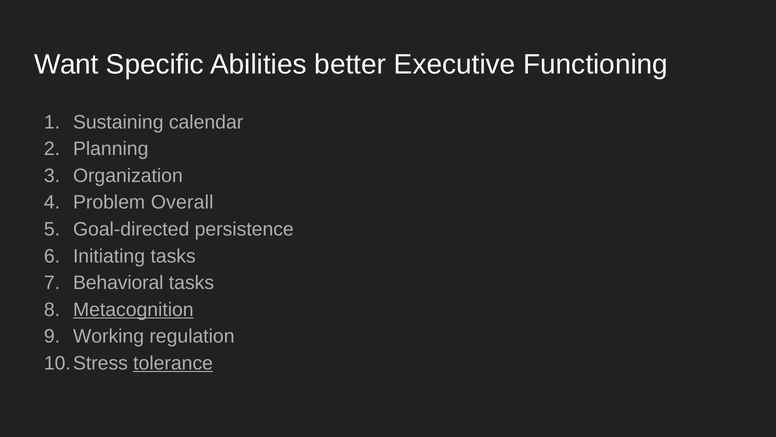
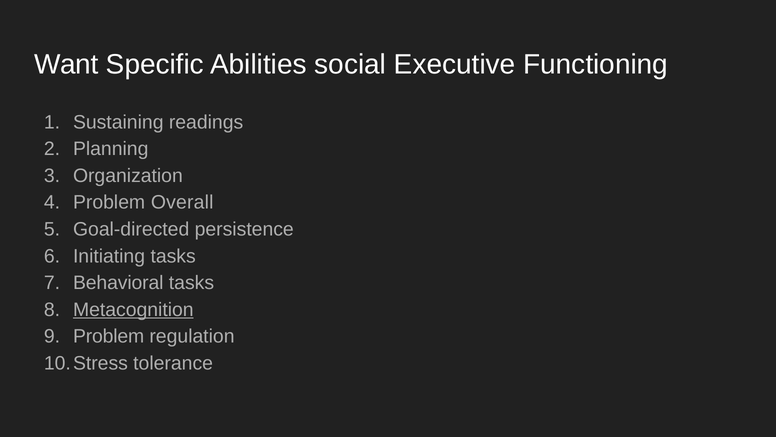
better: better -> social
calendar: calendar -> readings
Working at (109, 336): Working -> Problem
tolerance underline: present -> none
